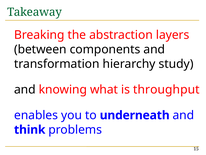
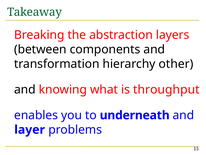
study: study -> other
think: think -> layer
